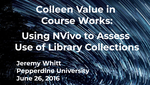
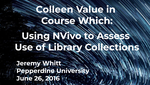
Works: Works -> Which
